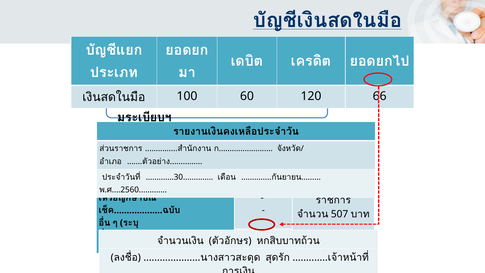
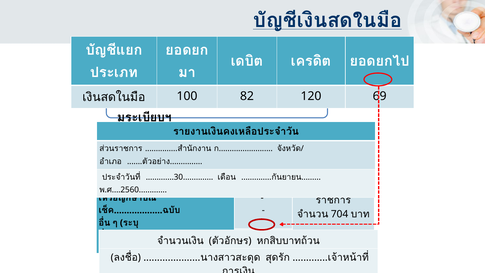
60: 60 -> 82
66: 66 -> 69
507: 507 -> 704
